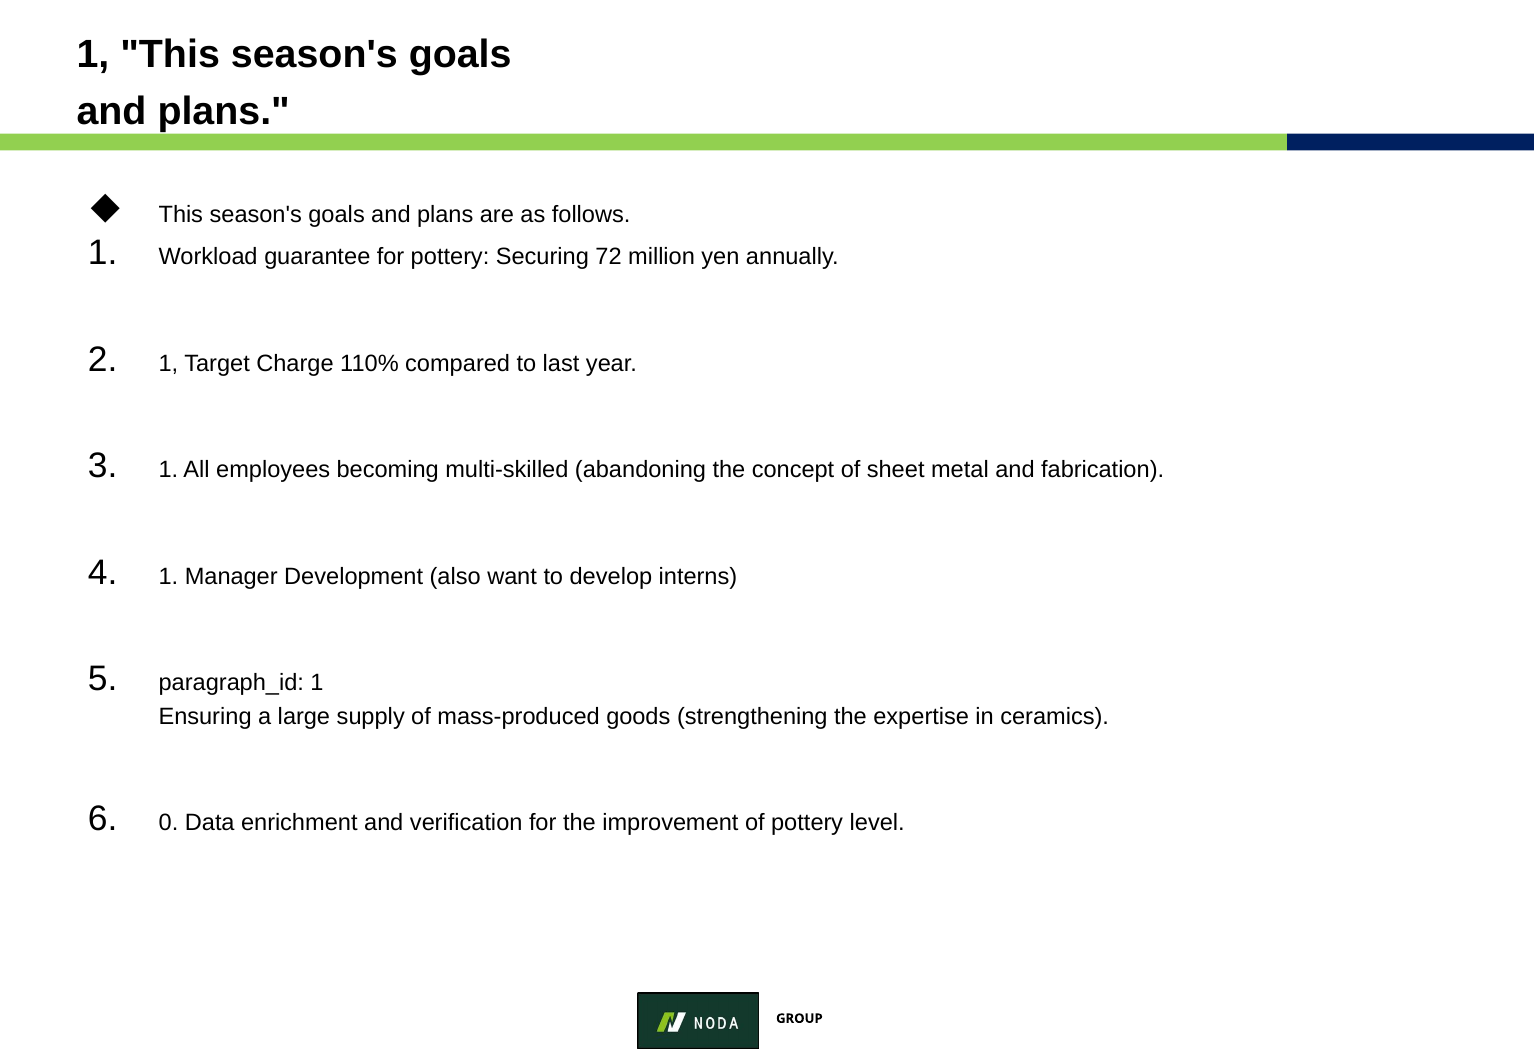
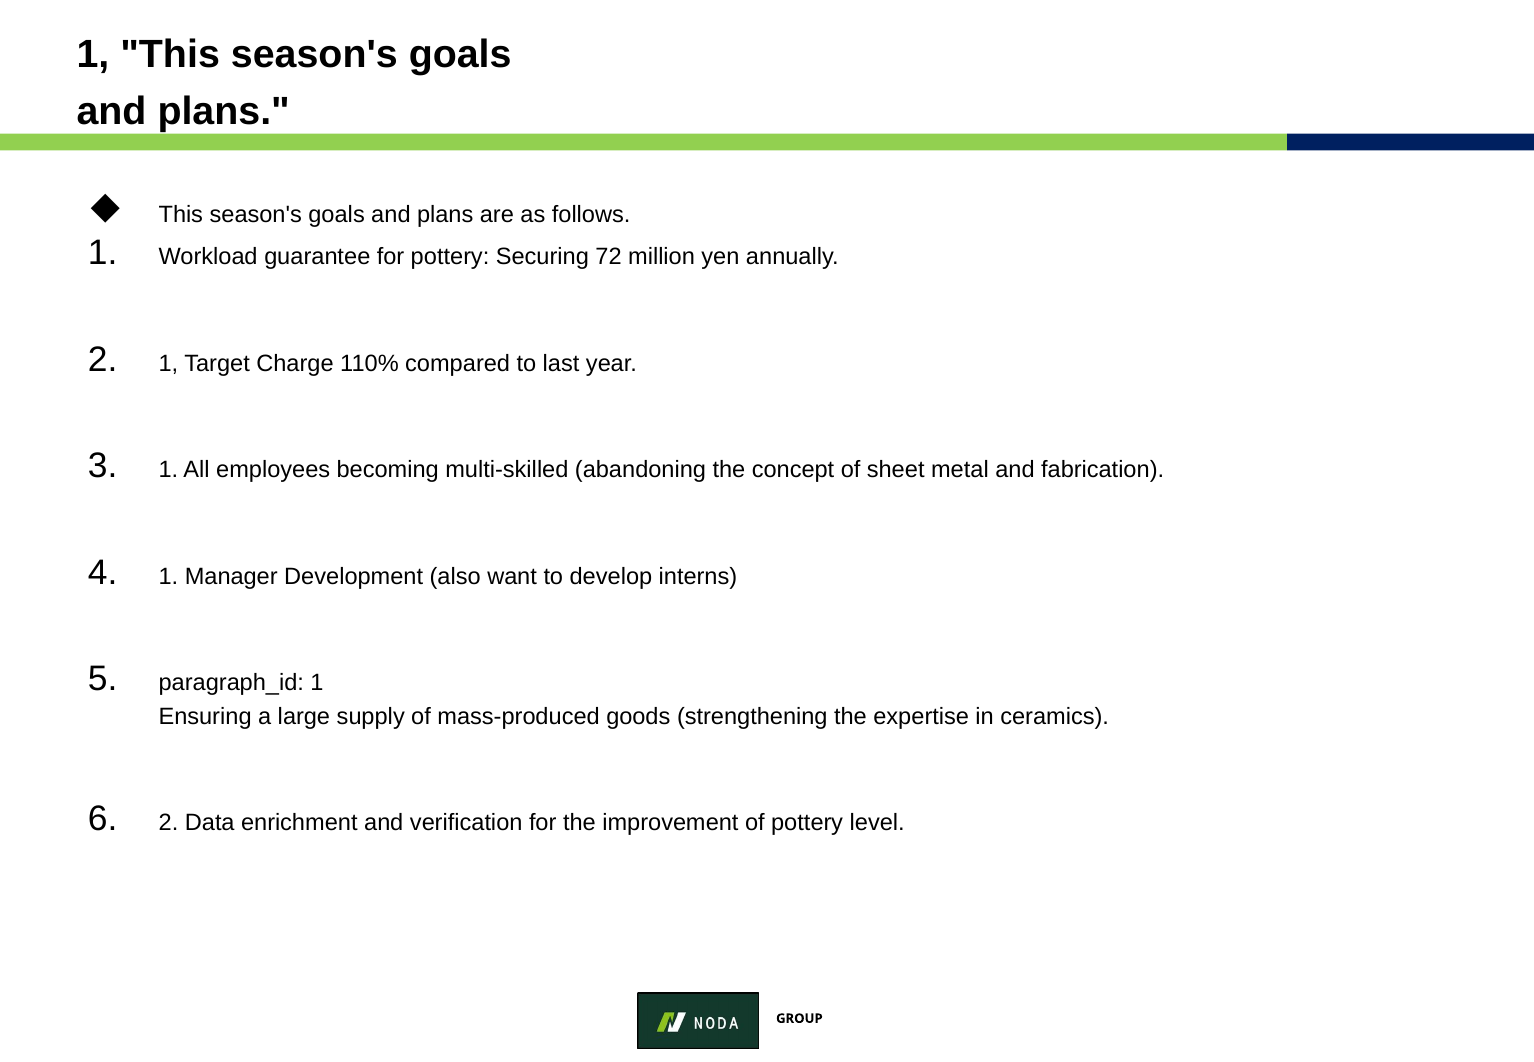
0 at (168, 823): 0 -> 2
